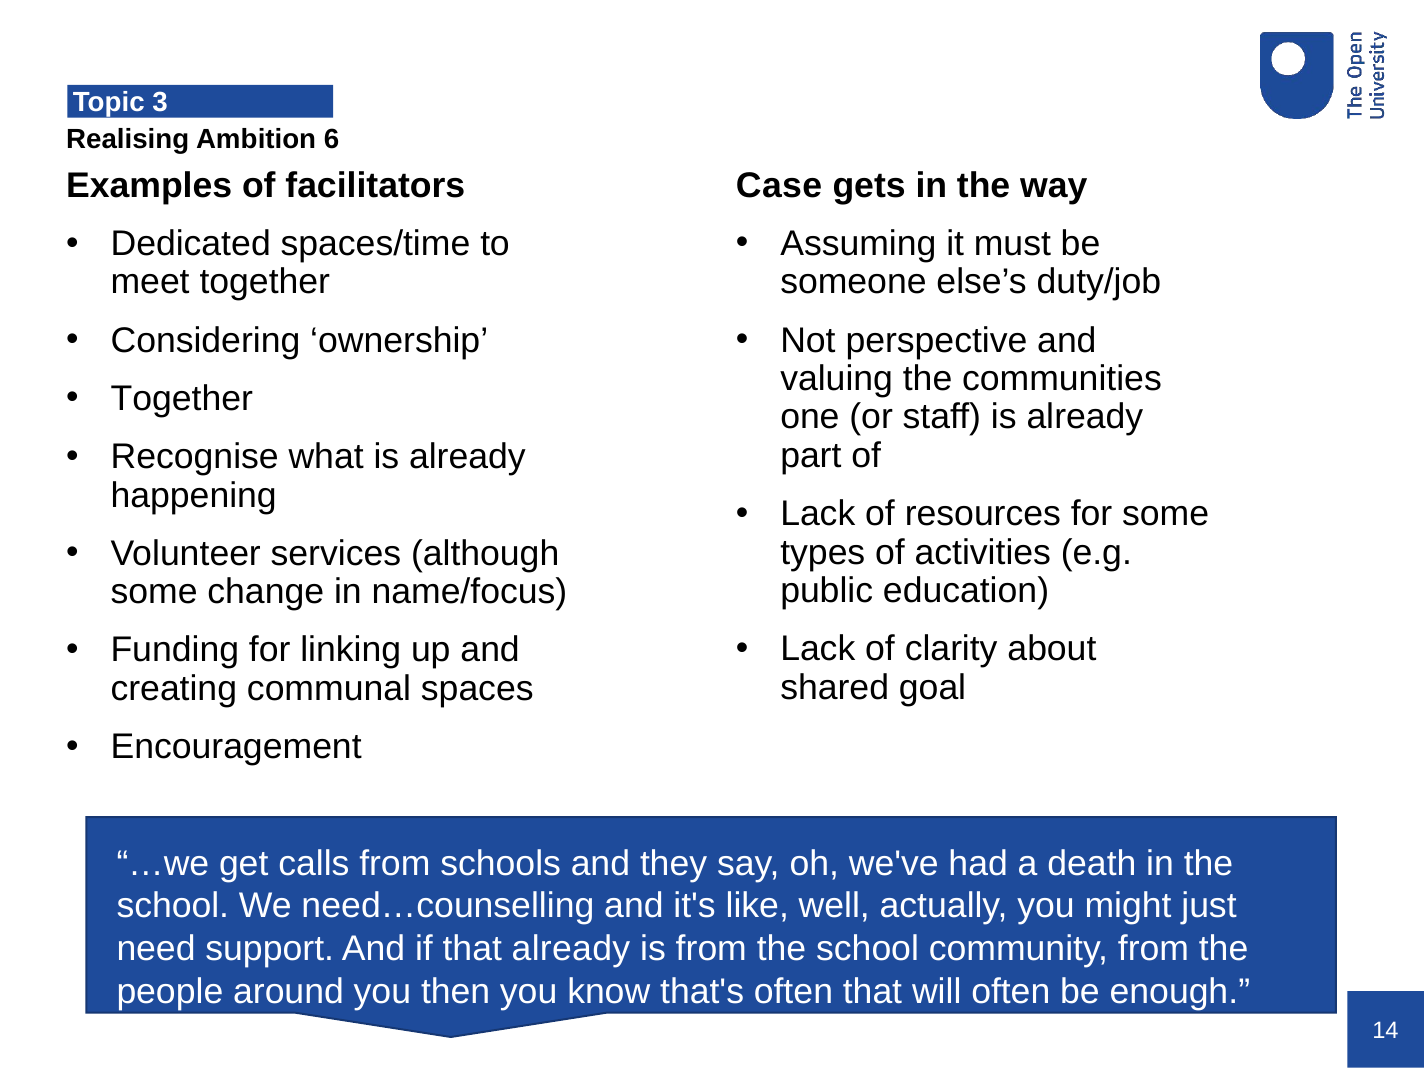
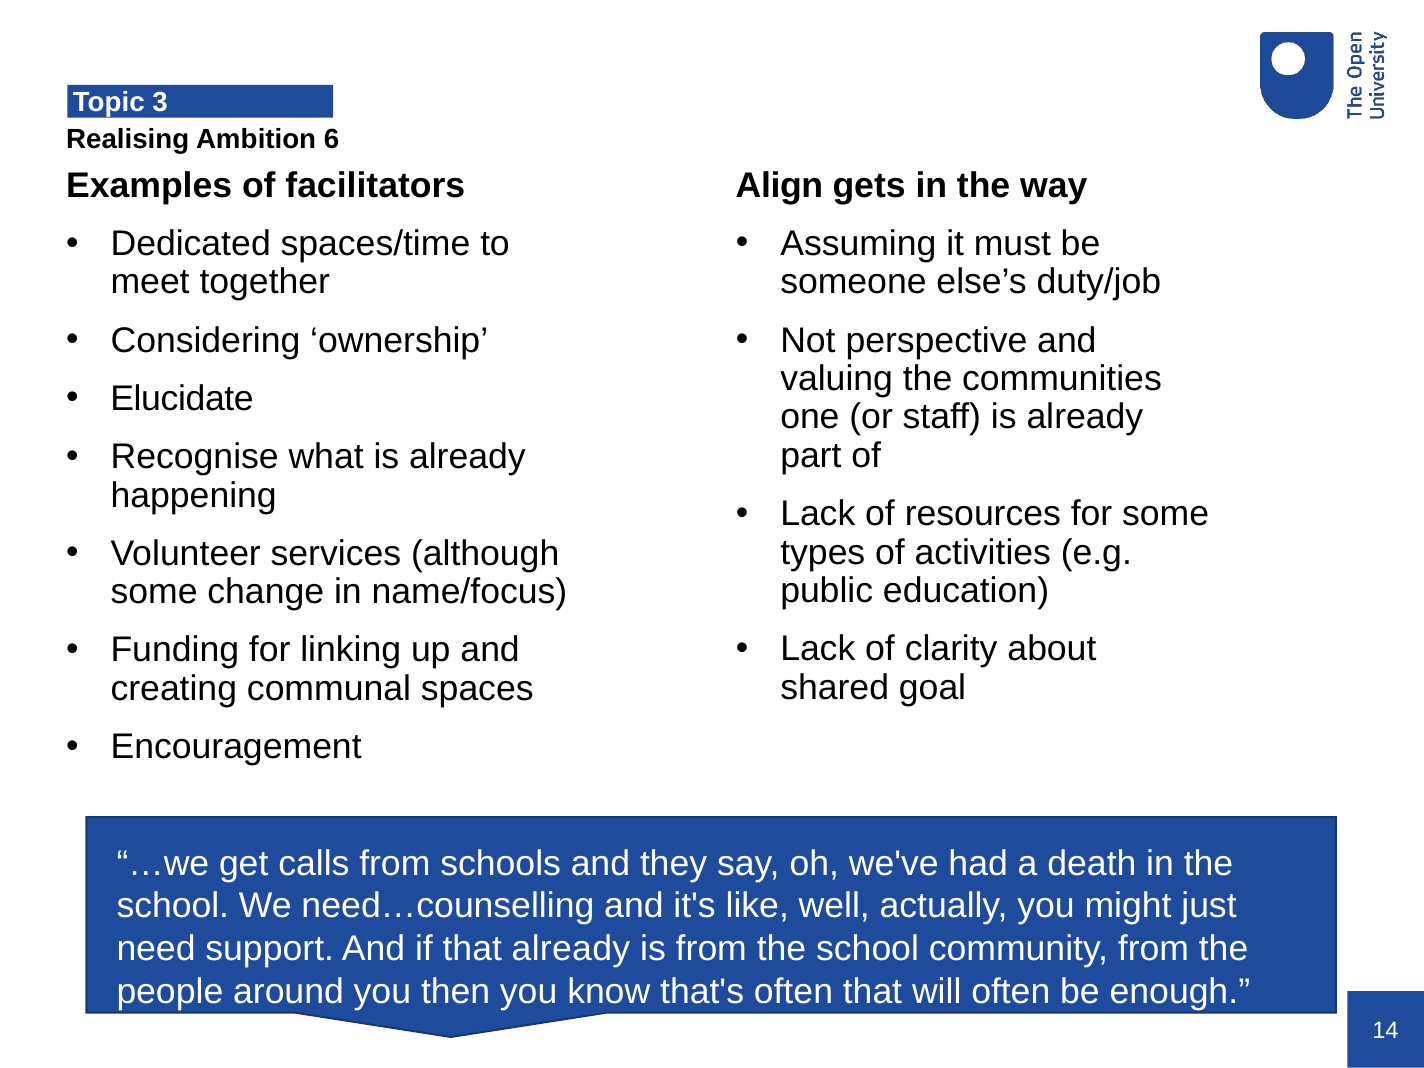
Case: Case -> Align
Together at (182, 399): Together -> Elucidate
